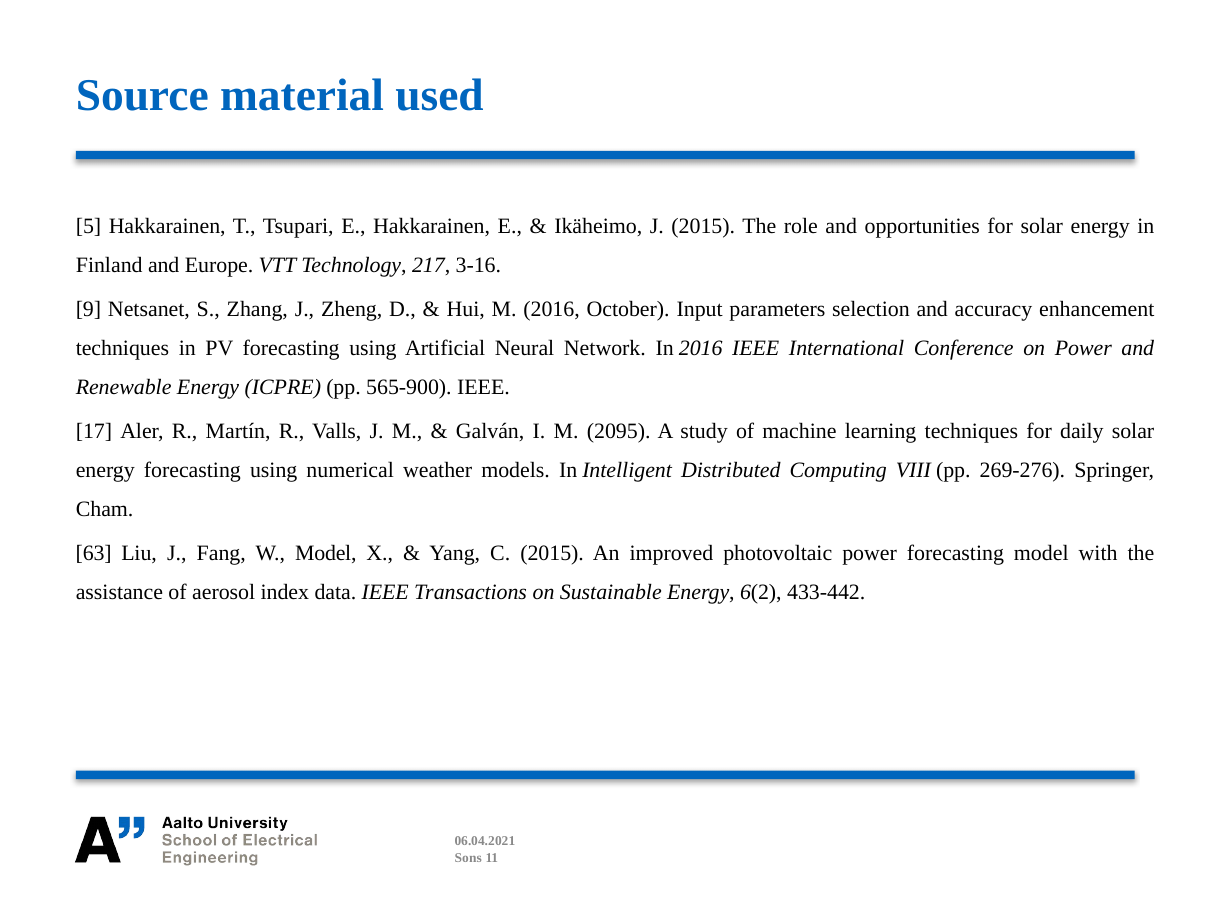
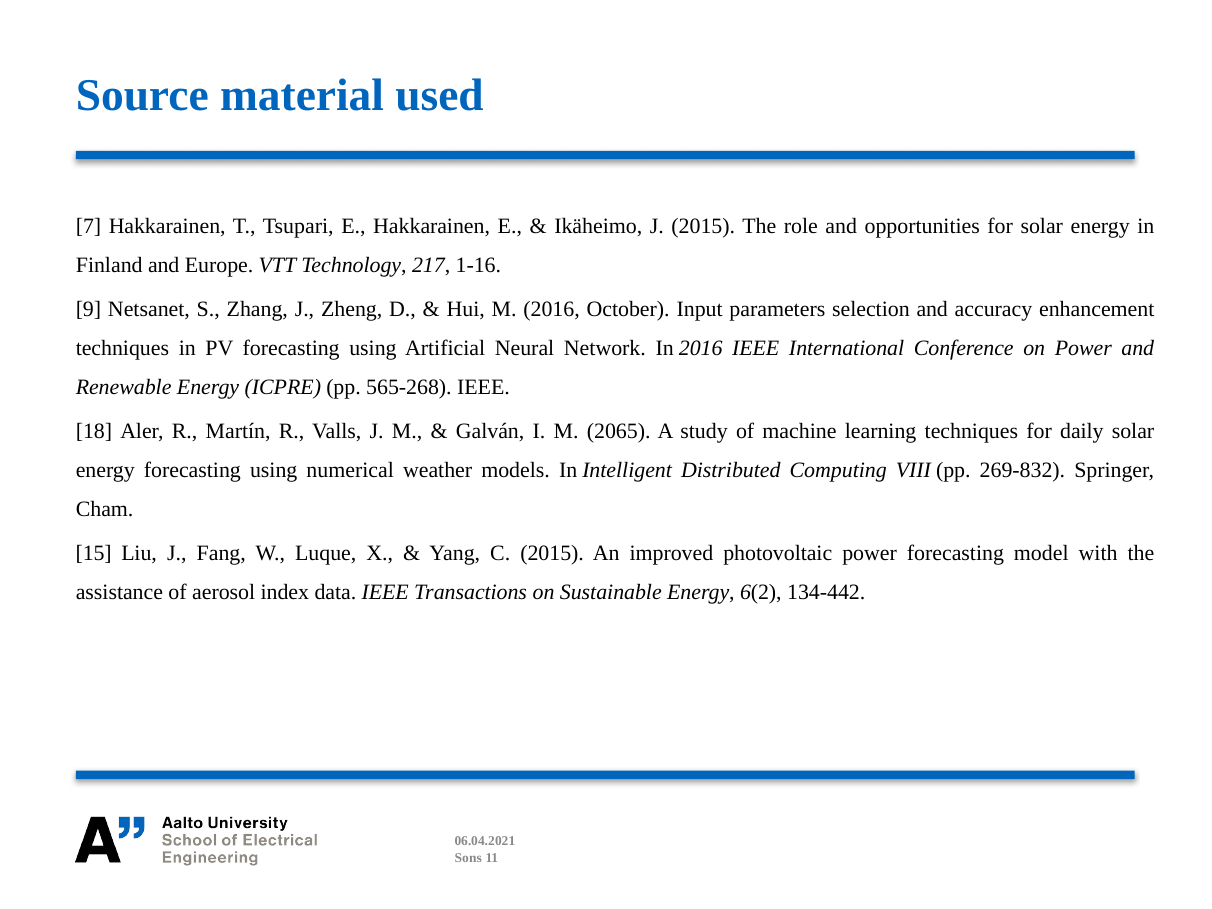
5: 5 -> 7
3-16: 3-16 -> 1-16
565-900: 565-900 -> 565-268
17: 17 -> 18
2095: 2095 -> 2065
269-276: 269-276 -> 269-832
63: 63 -> 15
W Model: Model -> Luque
433-442: 433-442 -> 134-442
